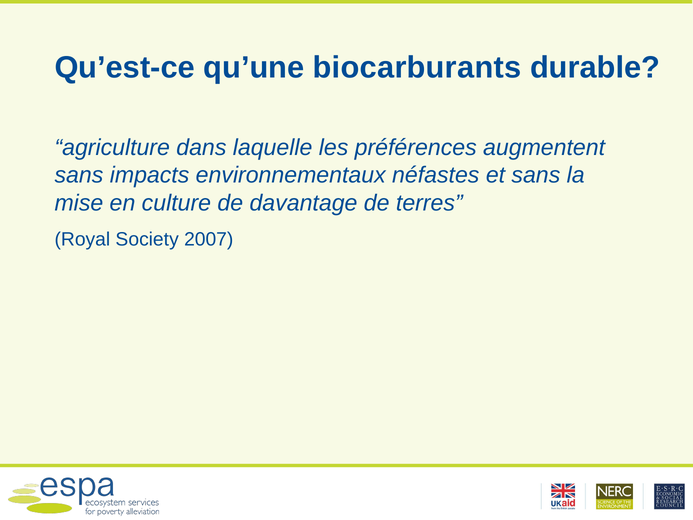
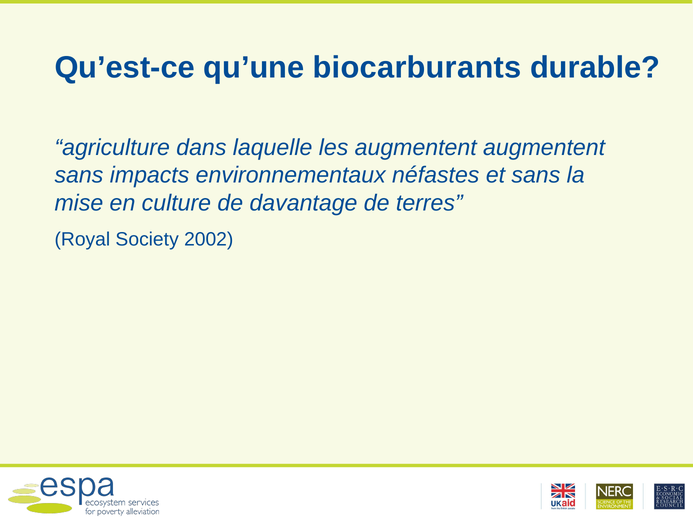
les préférences: préférences -> augmentent
2007: 2007 -> 2002
